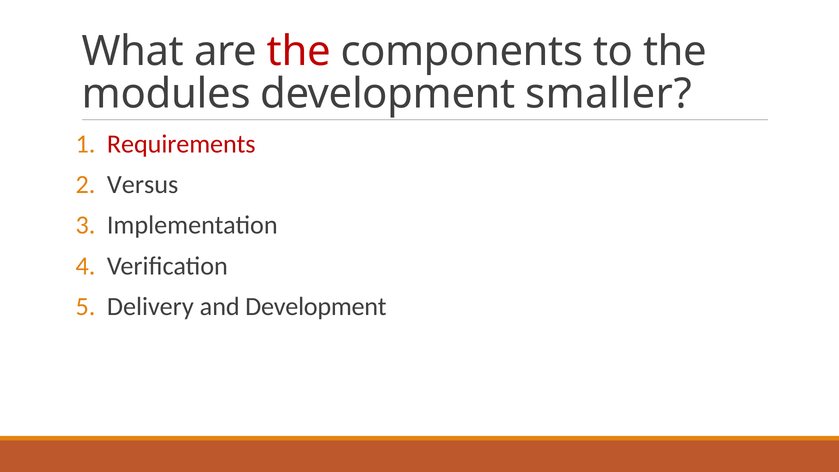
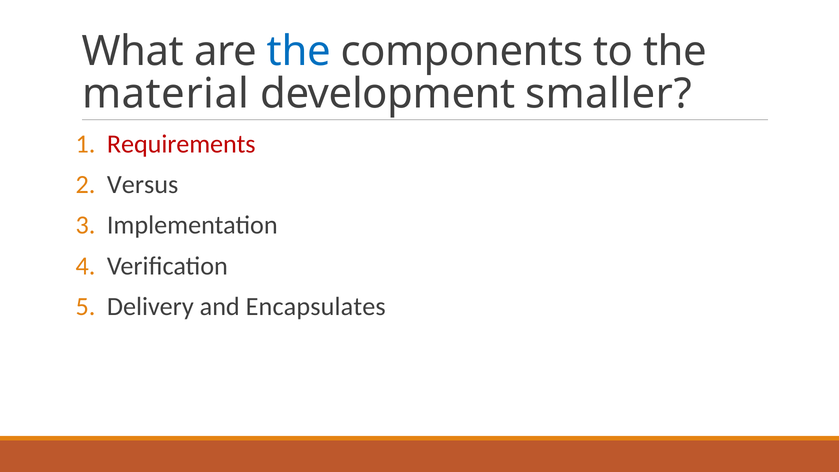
the at (299, 51) colour: red -> blue
modules: modules -> material
and Development: Development -> Encapsulates
